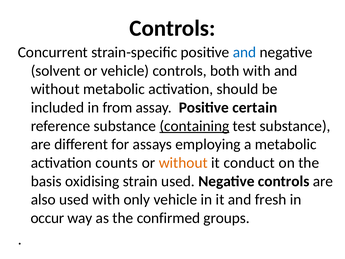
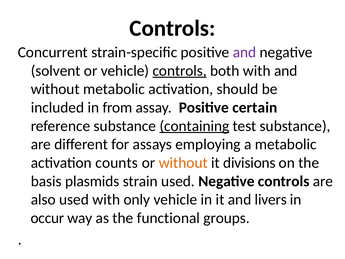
and at (245, 52) colour: blue -> purple
controls at (180, 71) underline: none -> present
conduct: conduct -> divisions
oxidising: oxidising -> plasmids
fresh: fresh -> livers
confirmed: confirmed -> functional
